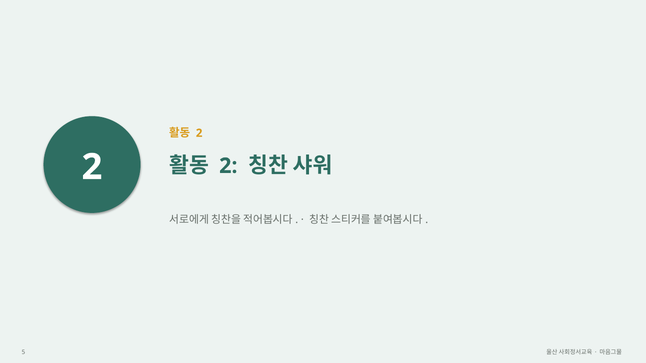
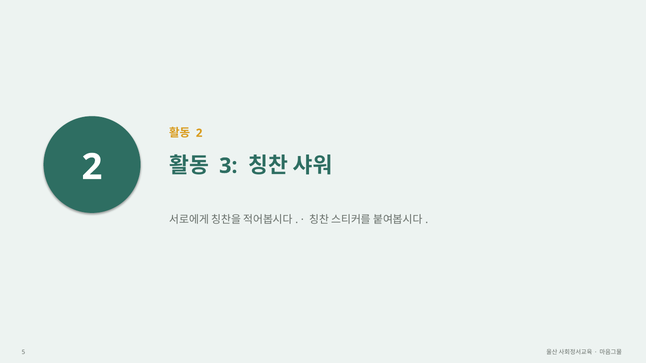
2 at (228, 166): 2 -> 3
